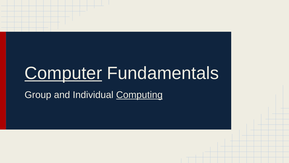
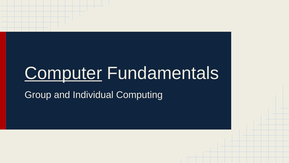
Computing underline: present -> none
